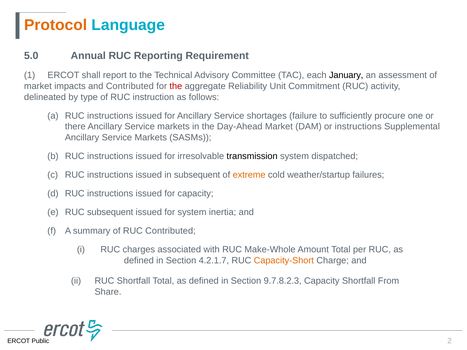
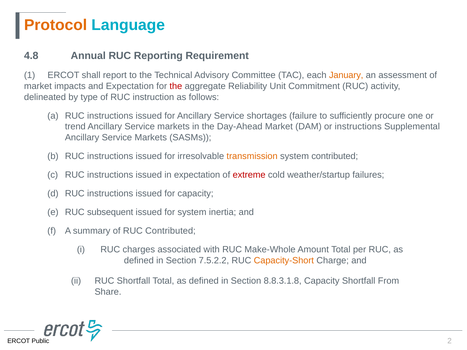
5.0: 5.0 -> 4.8
January colour: black -> orange
and Contributed: Contributed -> Expectation
there: there -> trend
transmission colour: black -> orange
system dispatched: dispatched -> contributed
in subsequent: subsequent -> expectation
extreme colour: orange -> red
4.2.1.7: 4.2.1.7 -> 7.5.2.2
9.7.8.2.3: 9.7.8.2.3 -> 8.8.3.1.8
